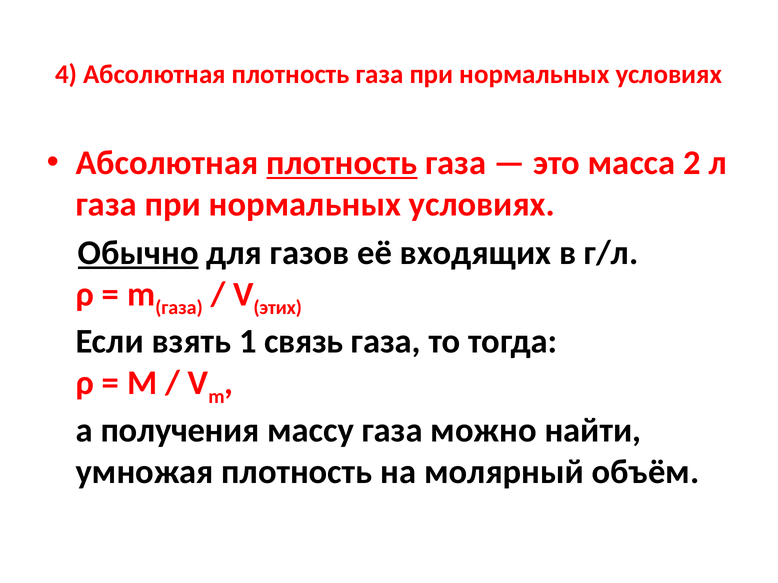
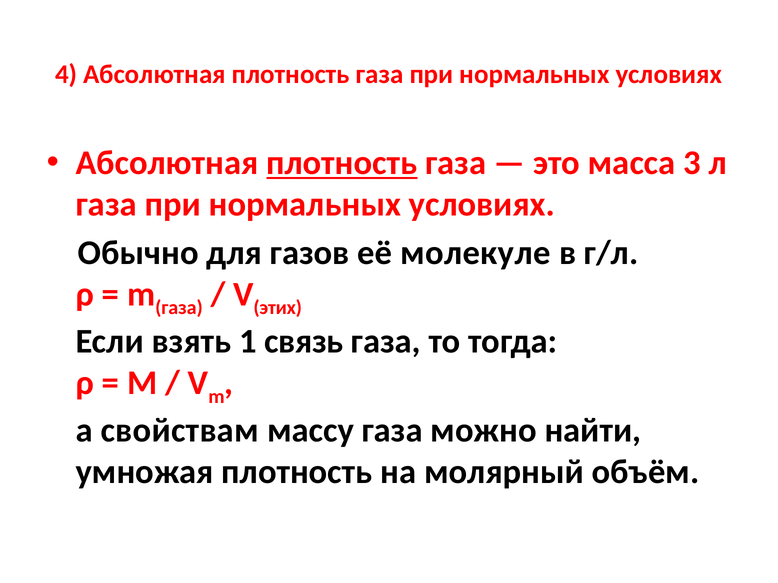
2: 2 -> 3
Обычно underline: present -> none
входящих: входящих -> молекуле
получения: получения -> свойствам
